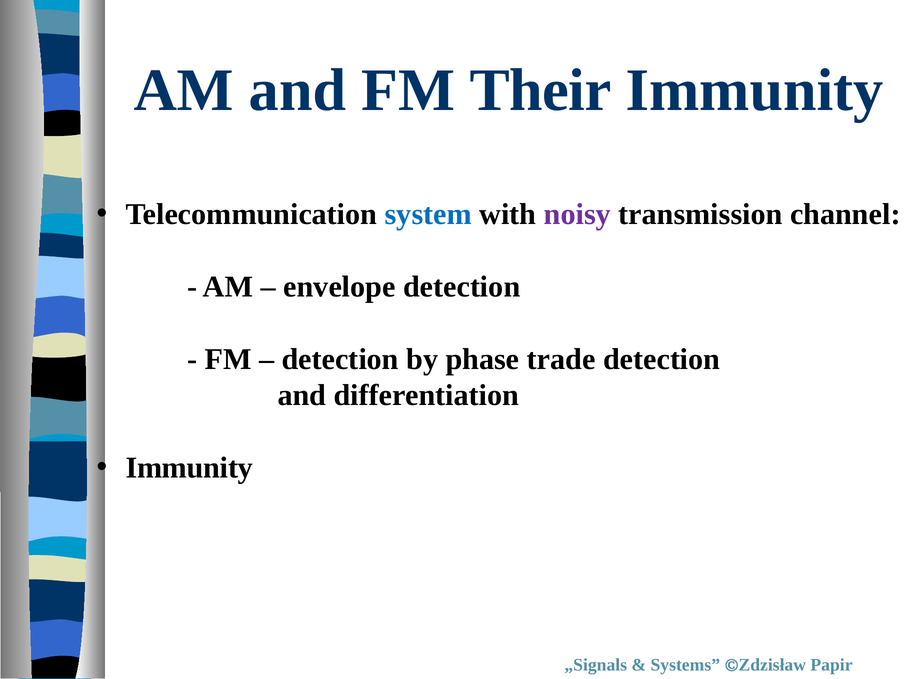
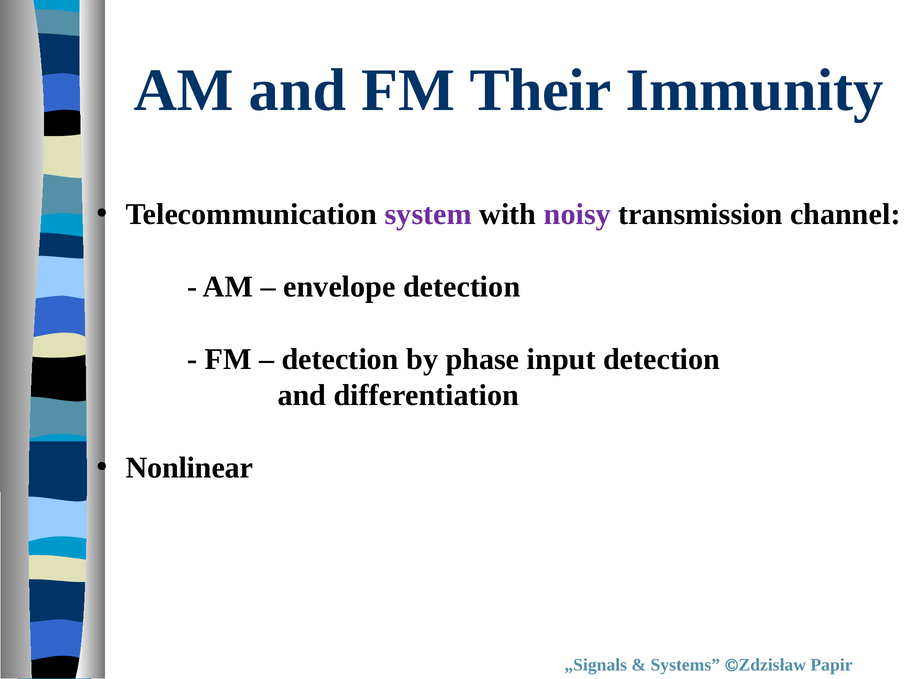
system colour: blue -> purple
trade: trade -> input
Immunity at (189, 468): Immunity -> Nonlinear
